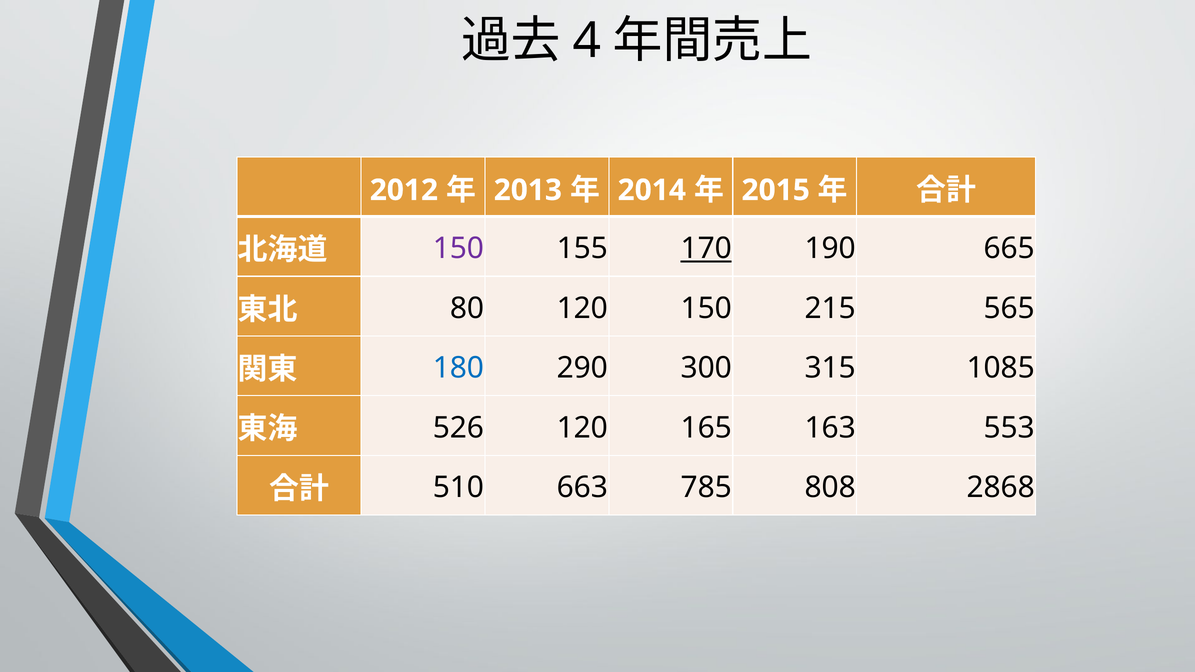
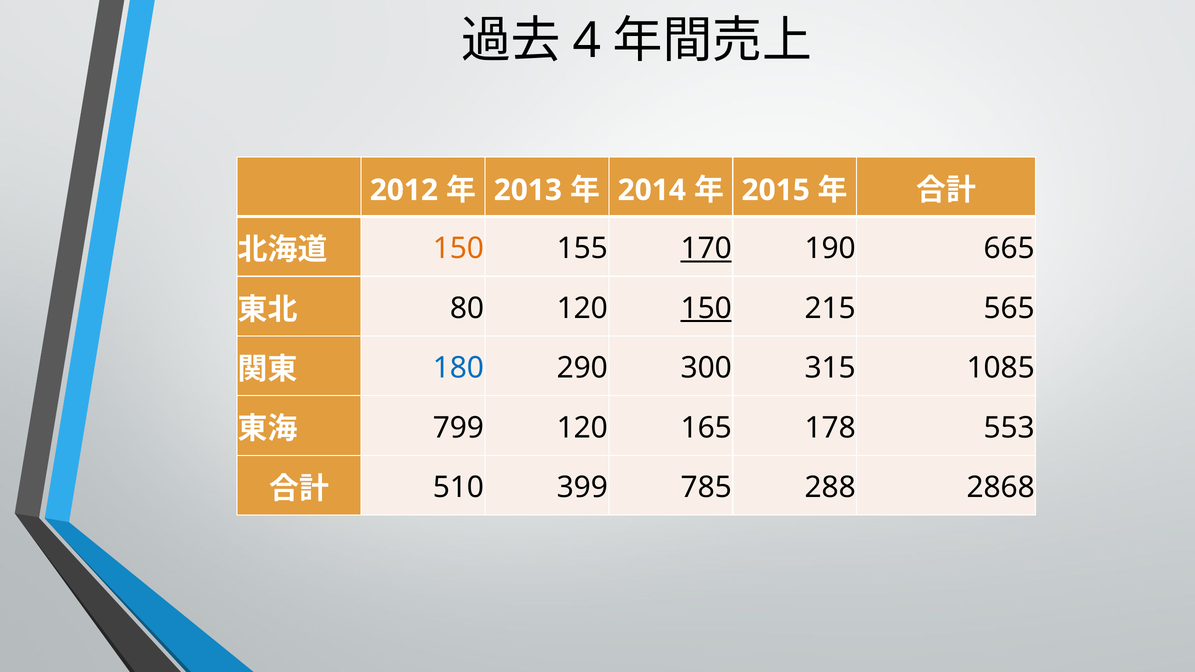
150 at (458, 249) colour: purple -> orange
150 at (706, 308) underline: none -> present
526: 526 -> 799
163: 163 -> 178
663: 663 -> 399
808: 808 -> 288
